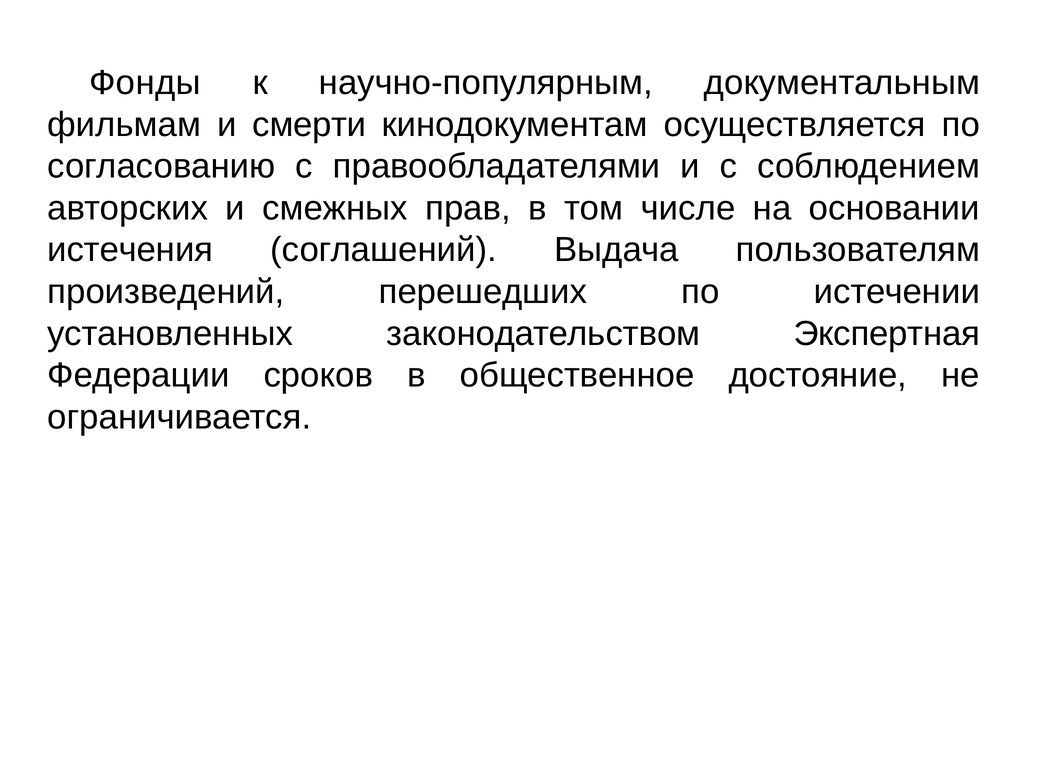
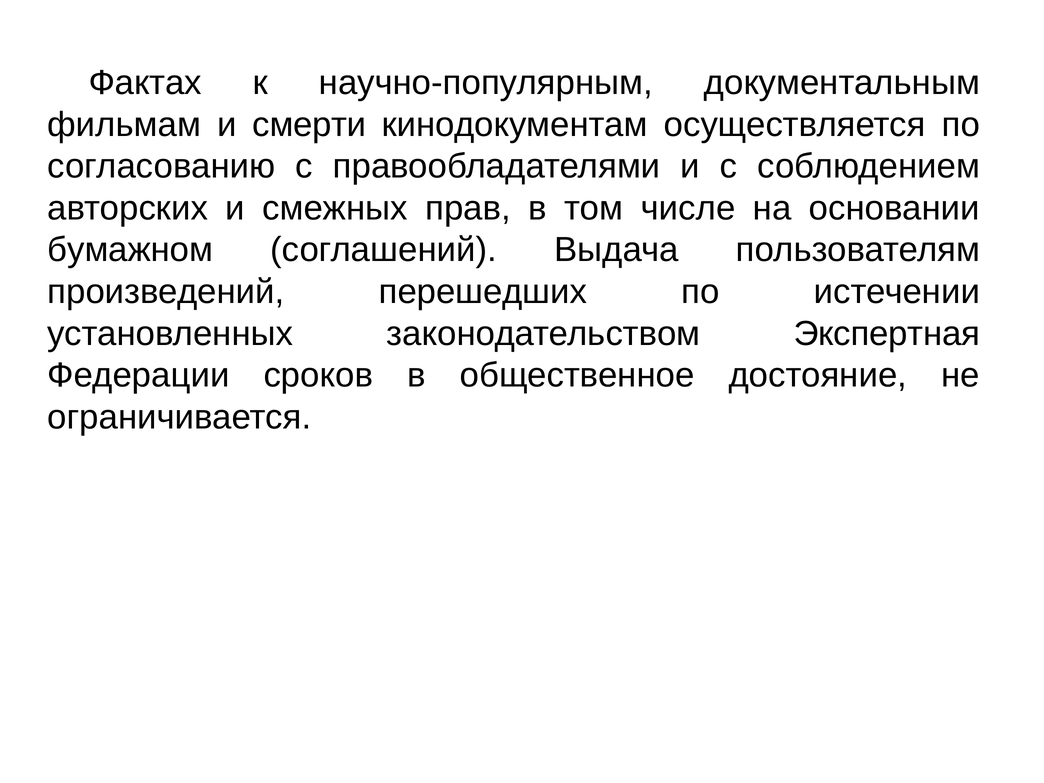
Фонды: Фонды -> Фактах
истечения: истечения -> бумажном
